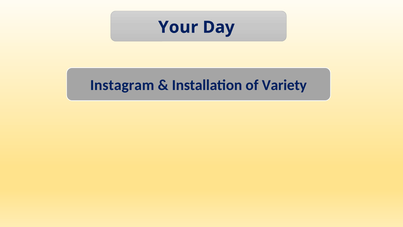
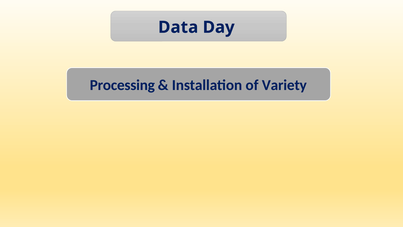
Your: Your -> Data
Instagram: Instagram -> Processing
